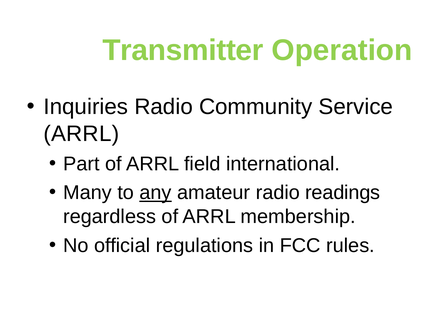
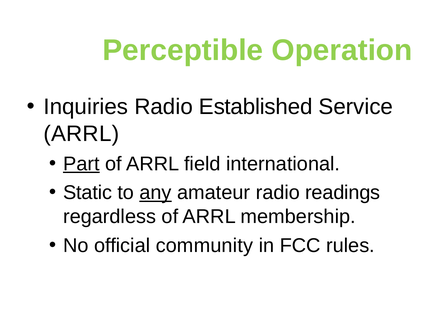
Transmitter: Transmitter -> Perceptible
Community: Community -> Established
Part underline: none -> present
Many: Many -> Static
regulations: regulations -> community
